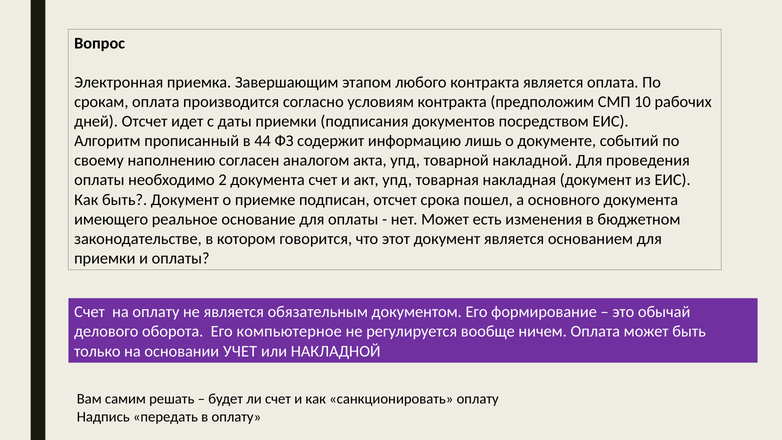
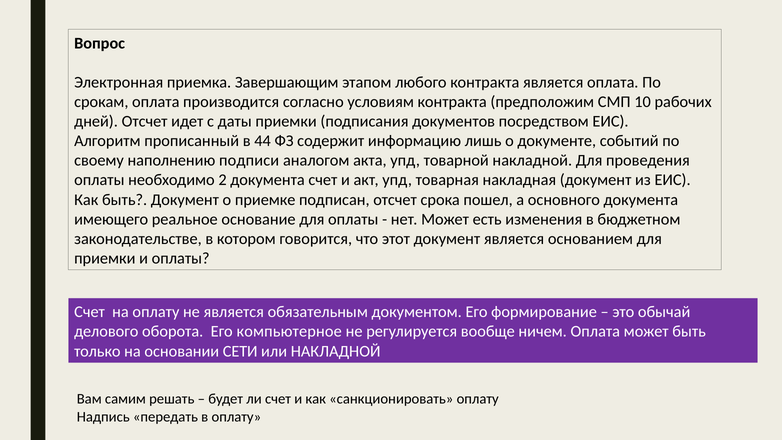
согласен: согласен -> подписи
УЧЕТ: УЧЕТ -> СЕТИ
